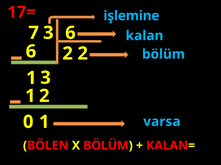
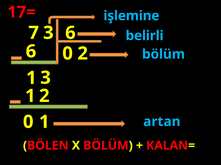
kalan: kalan -> belirli
2 at (68, 54): 2 -> 0
varsa: varsa -> artan
